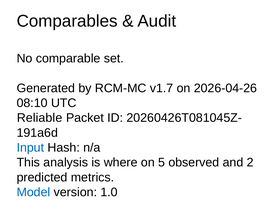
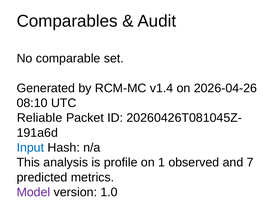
v1.7: v1.7 -> v1.4
where: where -> profile
5: 5 -> 1
2: 2 -> 7
Model colour: blue -> purple
